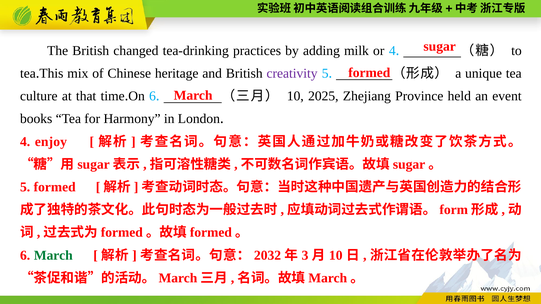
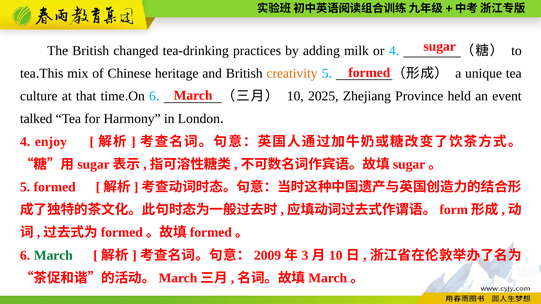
creativity colour: purple -> orange
books: books -> talked
2032: 2032 -> 2009
